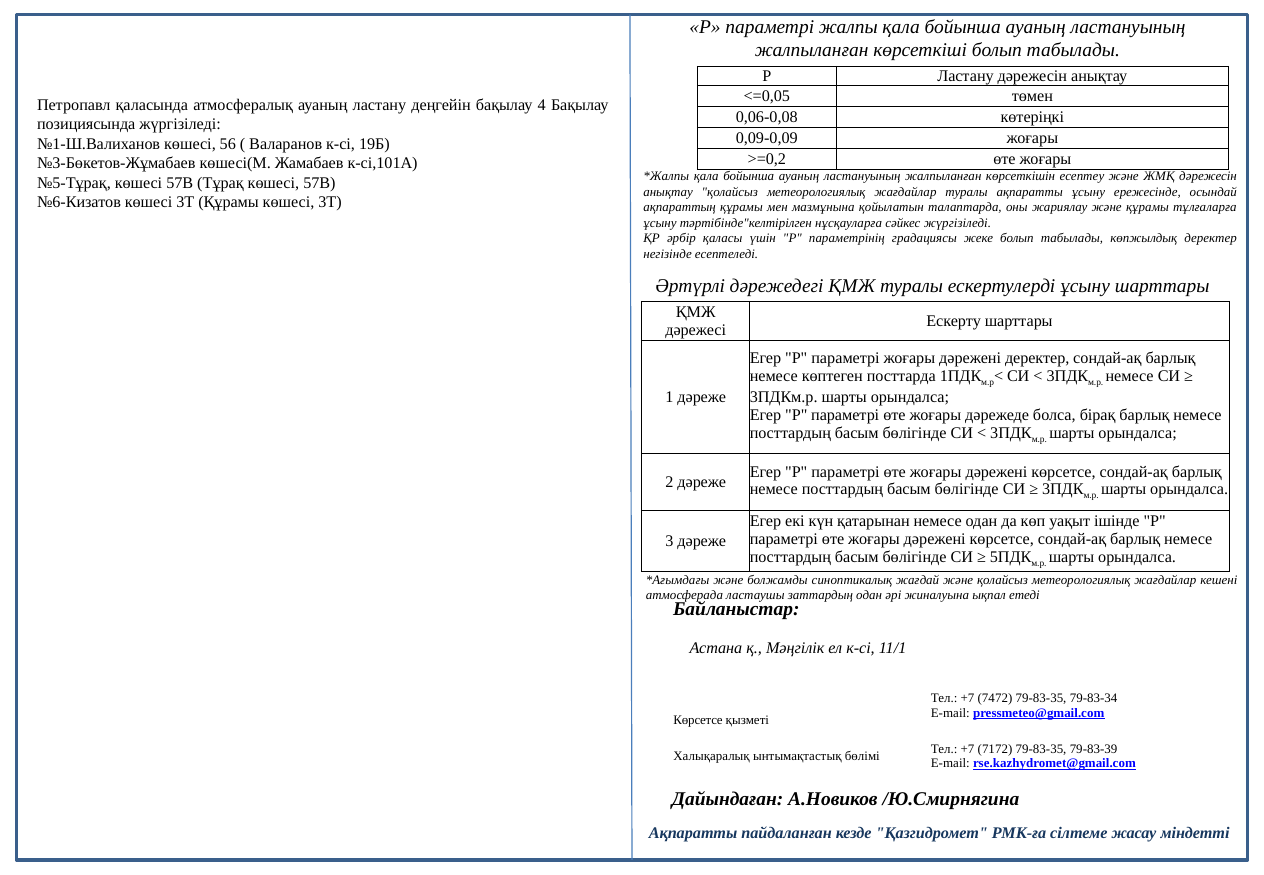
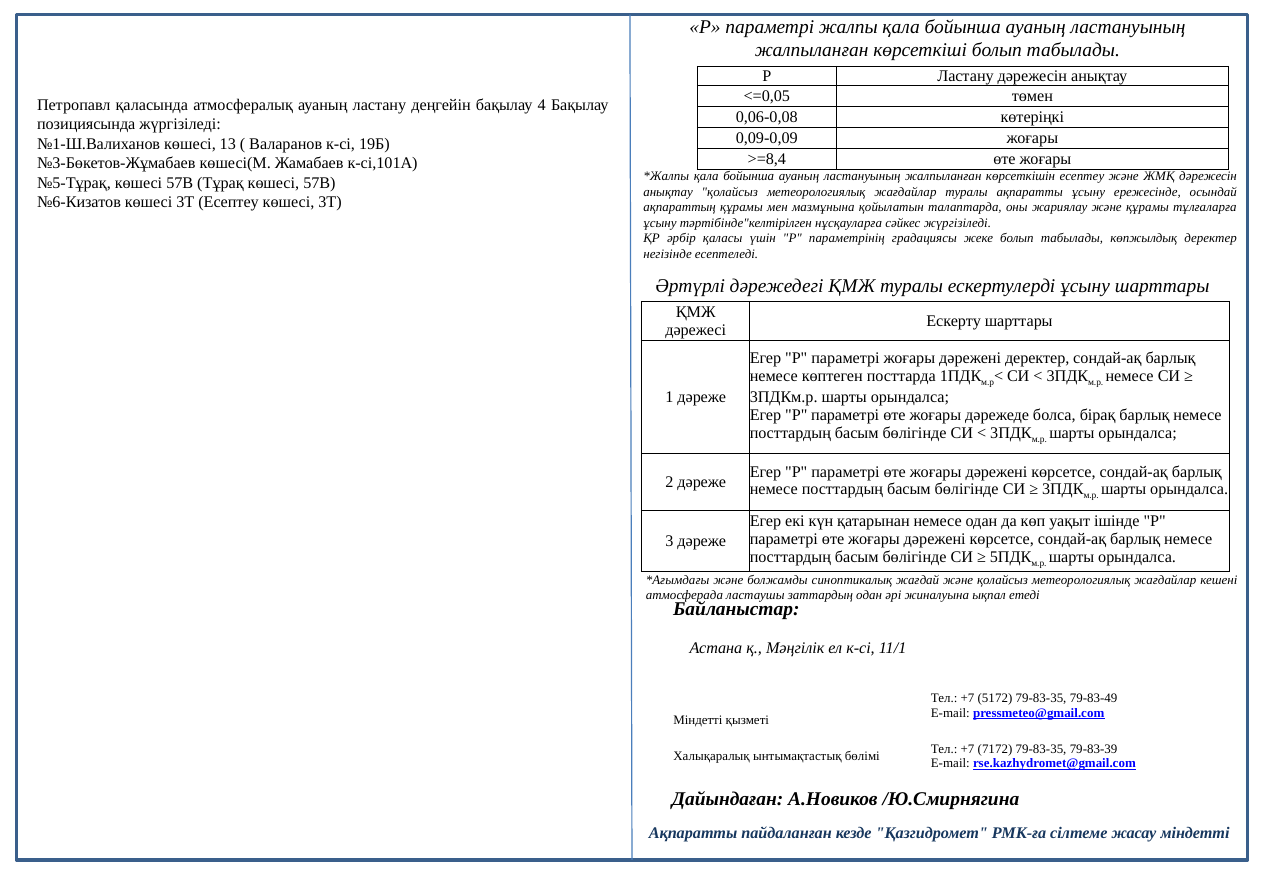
56: 56 -> 13
>=0,2: >=0,2 -> >=8,4
3Т Құрамы: Құрамы -> Есептеу
7472: 7472 -> 5172
79-83-34: 79-83-34 -> 79-83-49
Көрсетсе at (698, 720): Көрсетсе -> Міндетті
